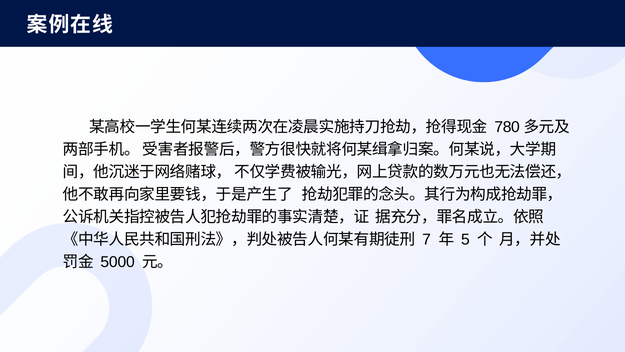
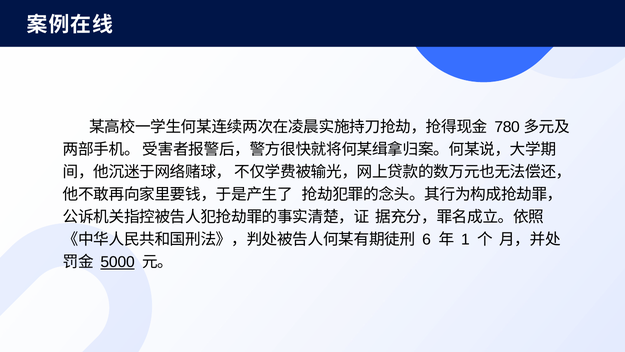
7: 7 -> 6
5: 5 -> 1
5000 underline: none -> present
